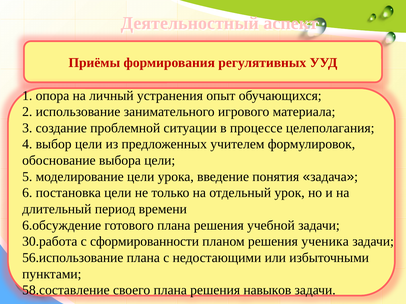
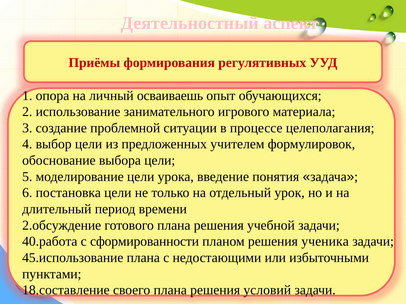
устранения: устранения -> осваиваешь
6.обсуждение: 6.обсуждение -> 2.обсуждение
30.работа: 30.работа -> 40.работа
56.использование: 56.использование -> 45.использование
58.составление: 58.составление -> 18.составление
навыков: навыков -> условий
